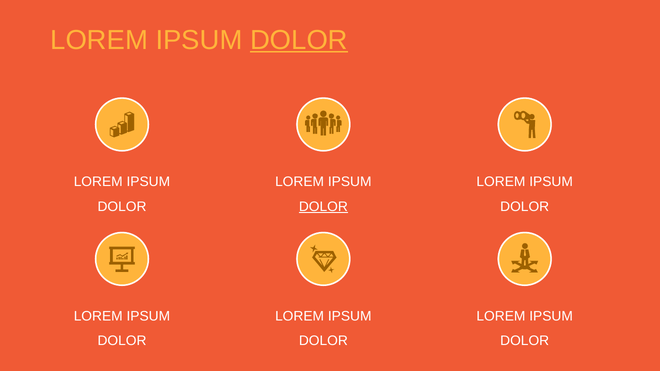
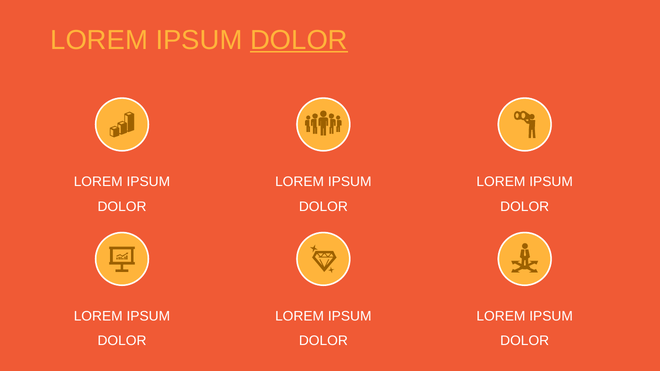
DOLOR at (323, 207) underline: present -> none
